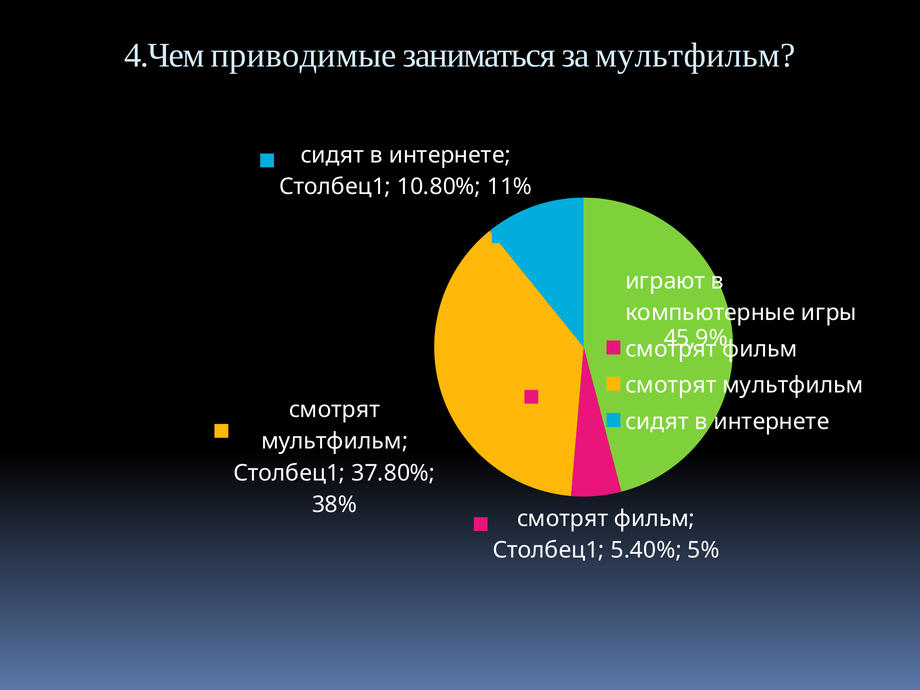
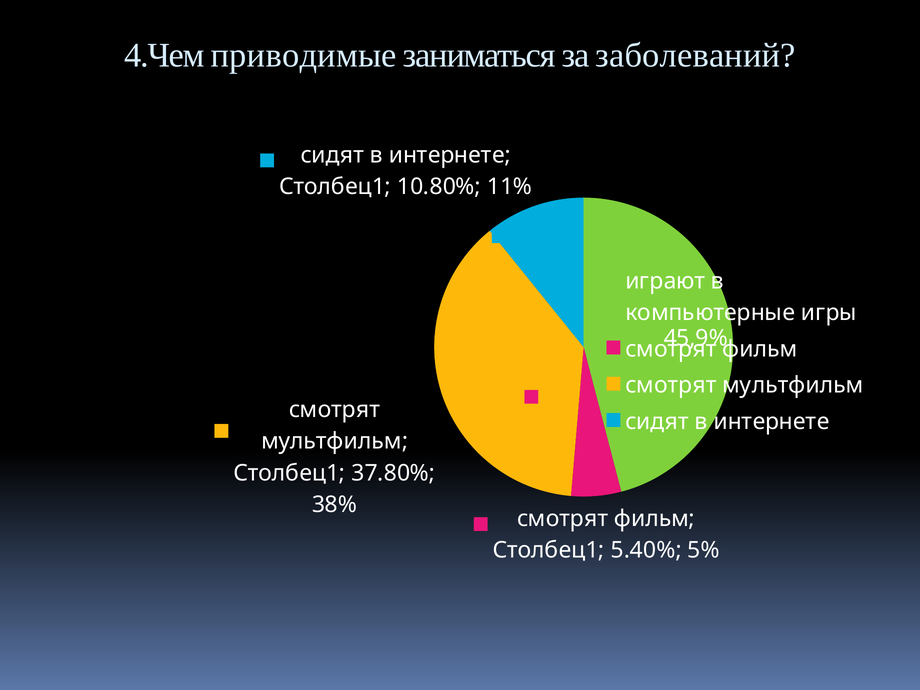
за мультфильм: мультфильм -> заболеваний
